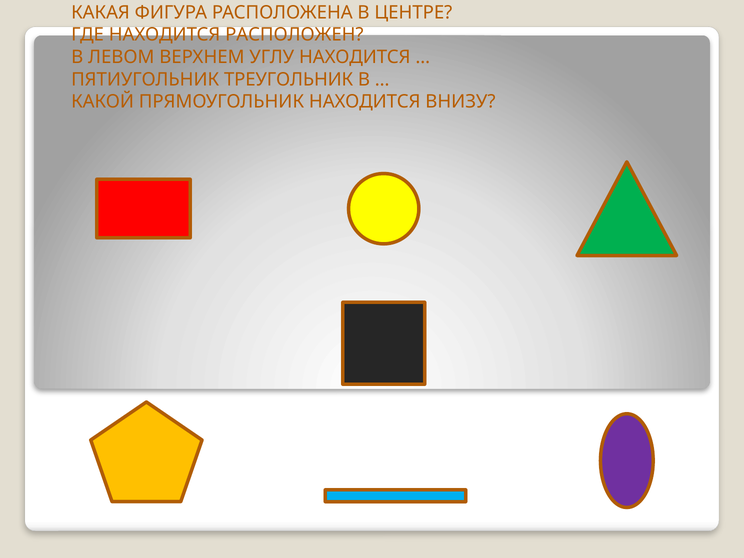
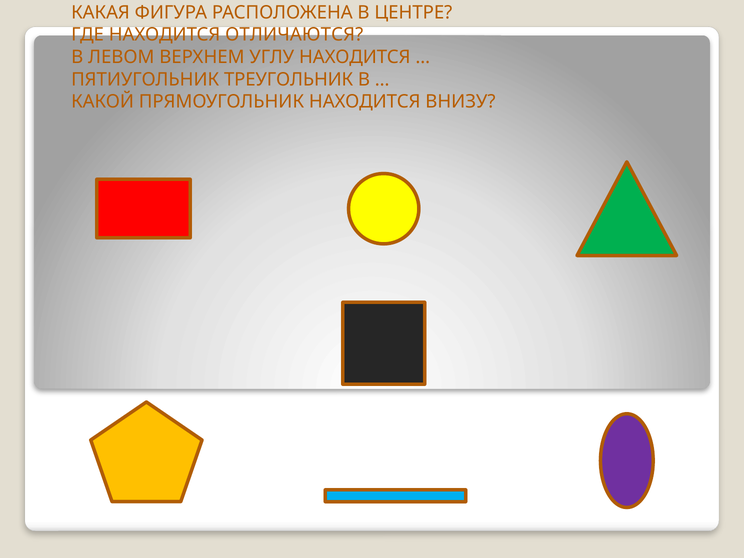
РАСПОЛОЖЕН: РАСПОЛОЖЕН -> ОТЛИЧАЮТСЯ
